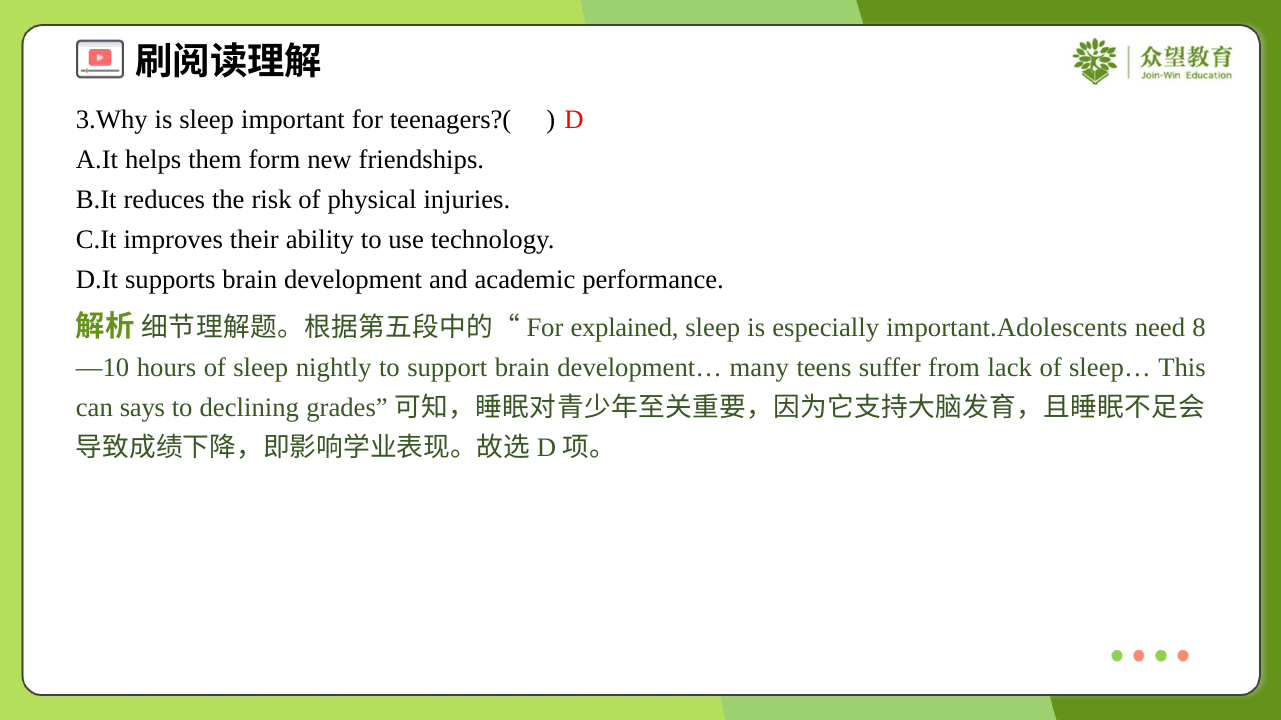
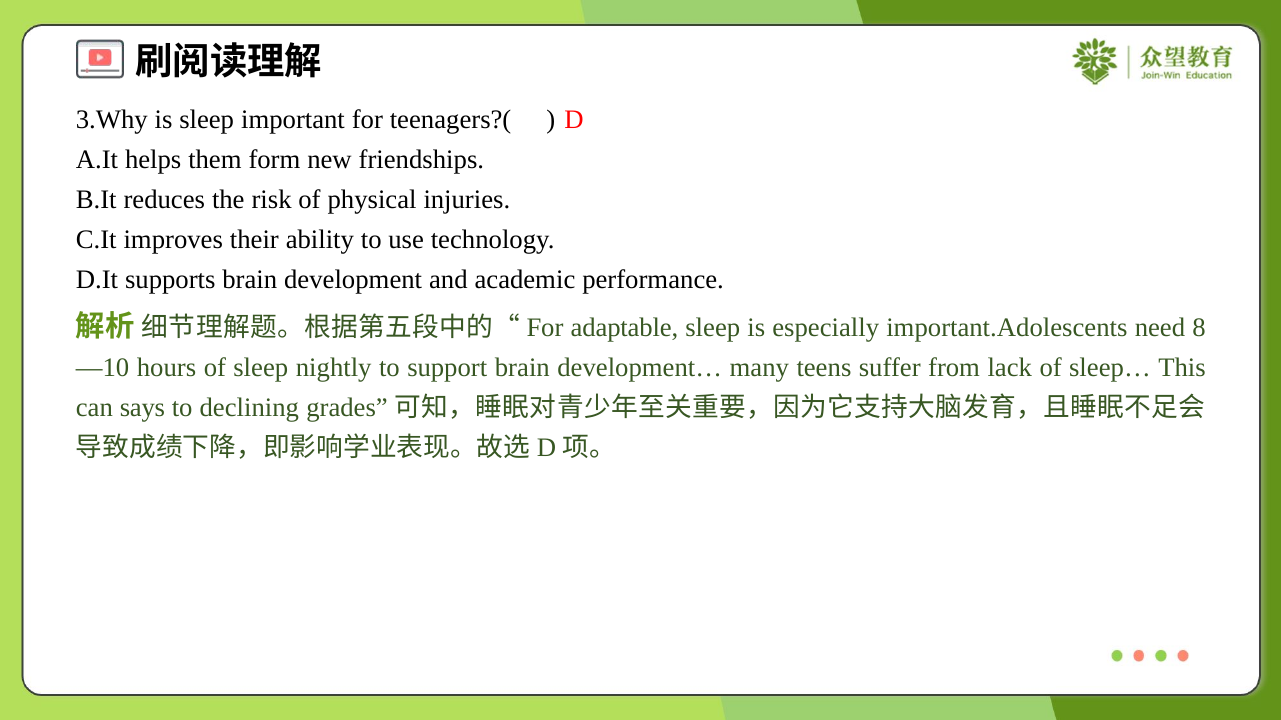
explained: explained -> adaptable
